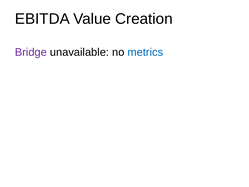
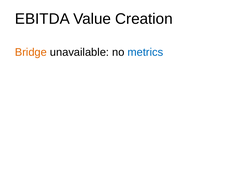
Bridge colour: purple -> orange
